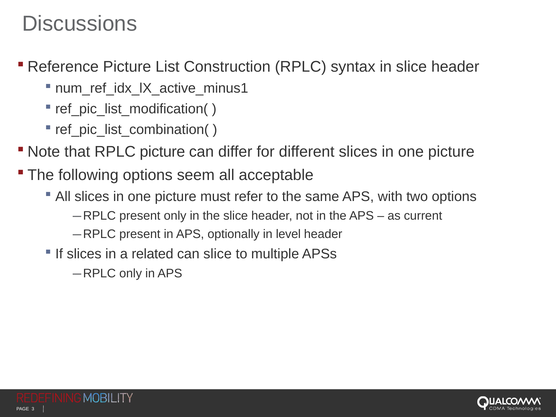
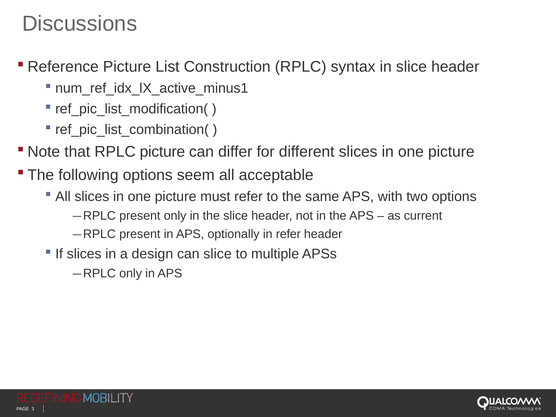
in level: level -> refer
related: related -> design
